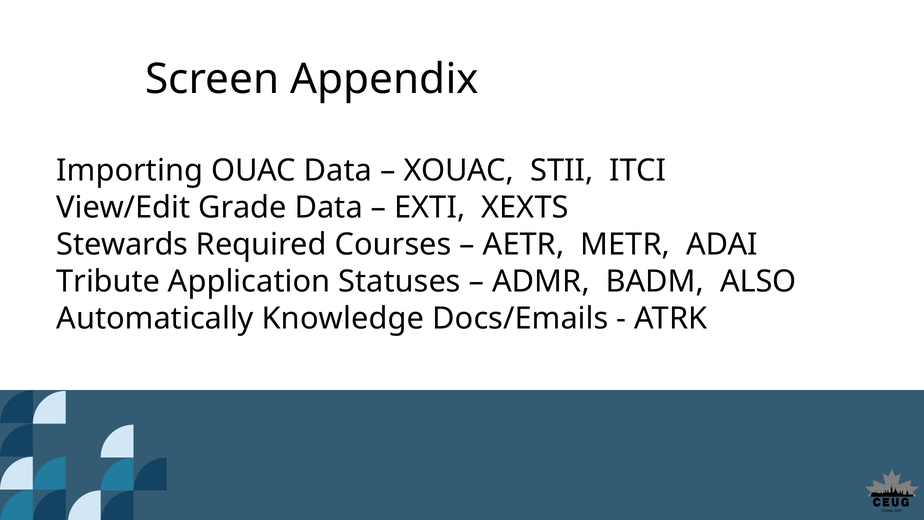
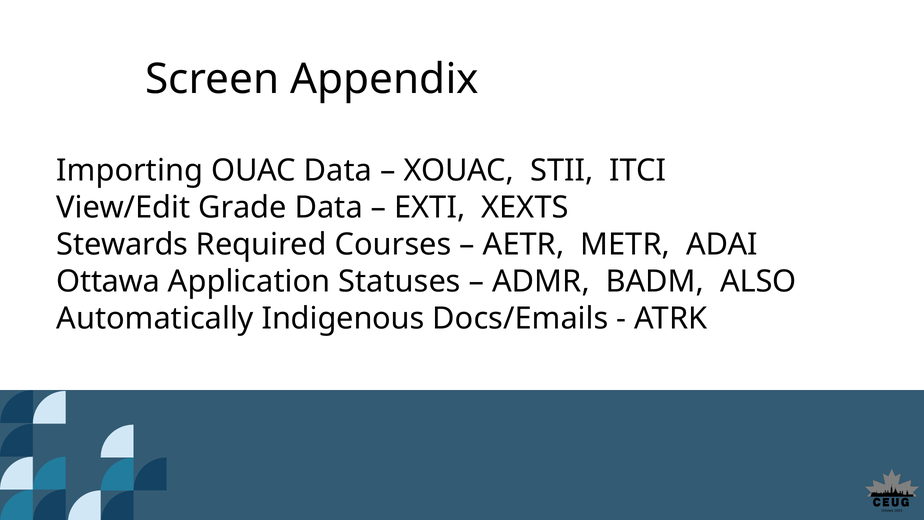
Tribute: Tribute -> Ottawa
Knowledge: Knowledge -> Indigenous
